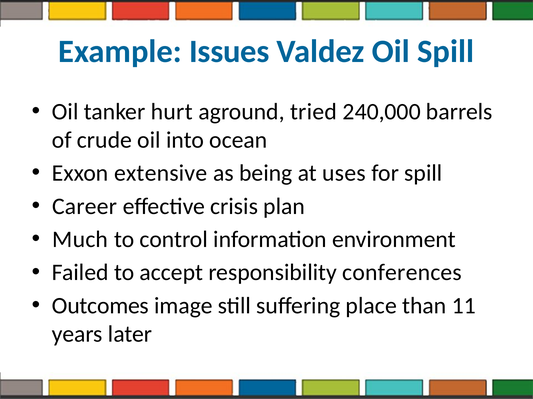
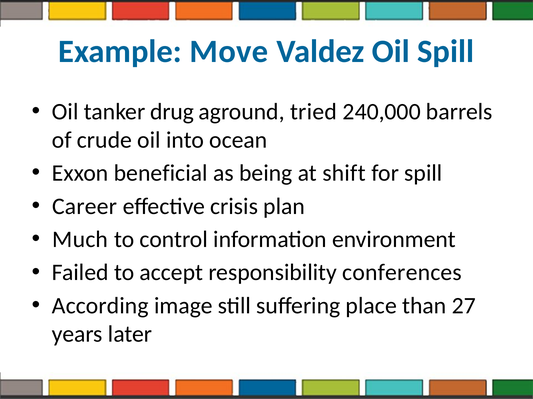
Issues: Issues -> Move
hurt: hurt -> drug
extensive: extensive -> beneficial
uses: uses -> shift
Outcomes: Outcomes -> According
11: 11 -> 27
